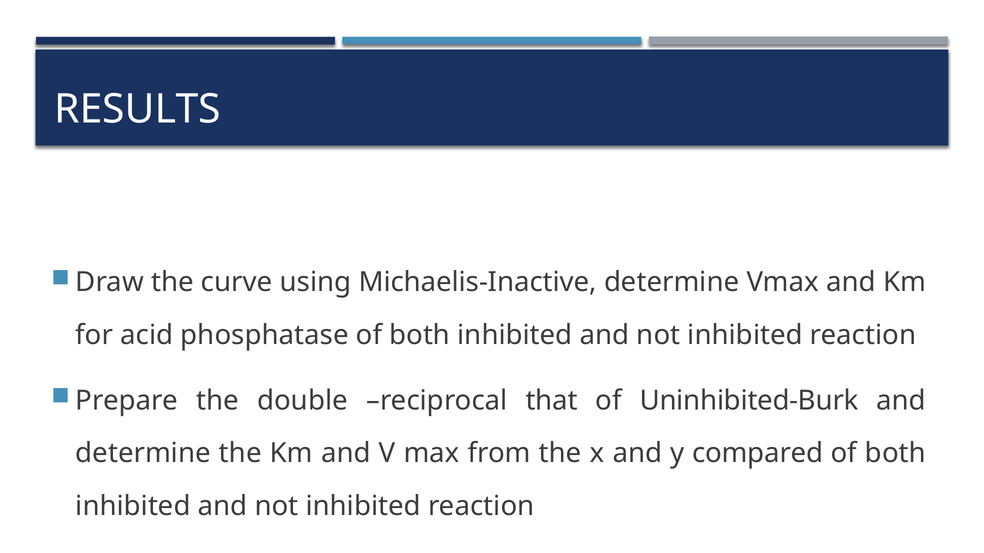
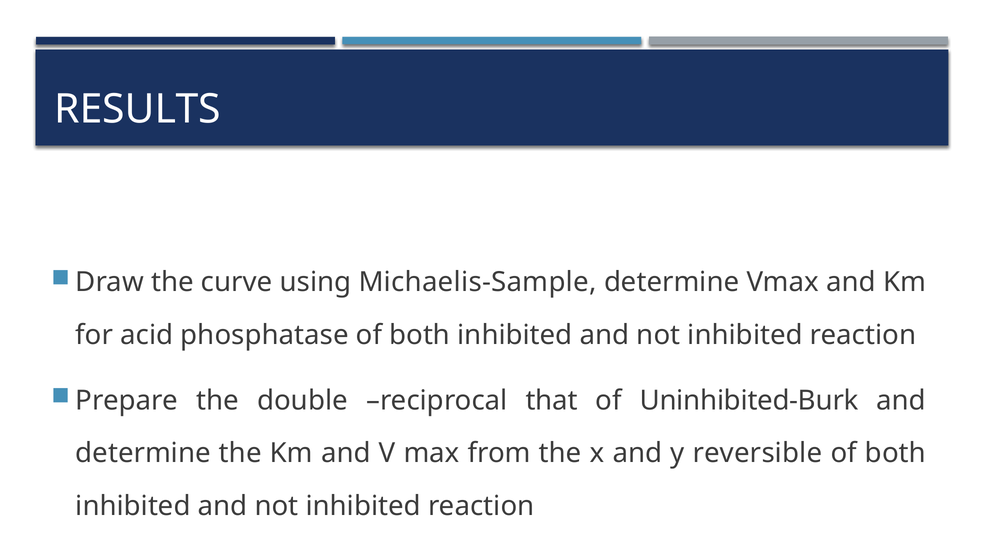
Michaelis-Inactive: Michaelis-Inactive -> Michaelis-Sample
compared: compared -> reversible
